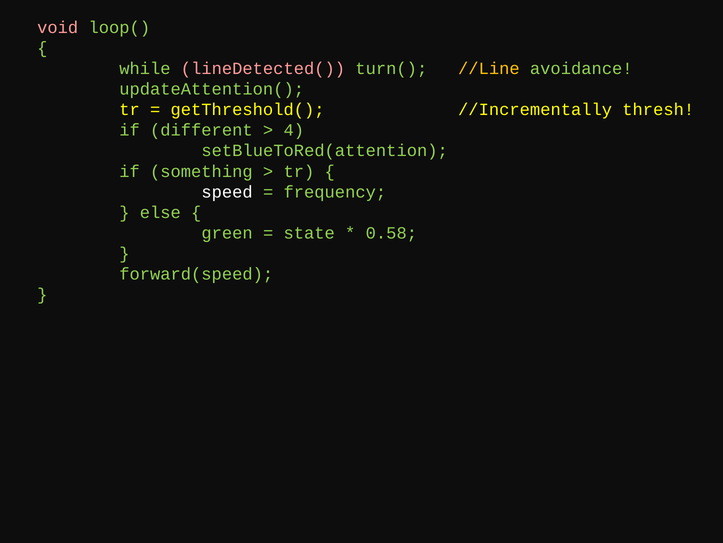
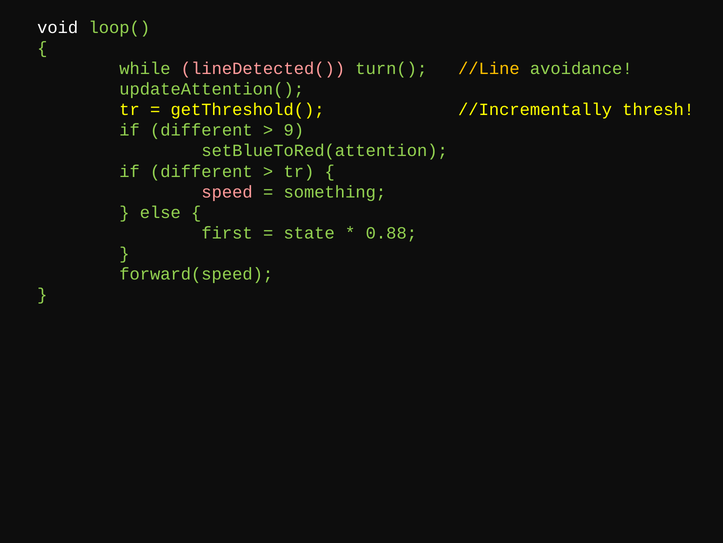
void colour: pink -> white
4: 4 -> 9
something at (201, 171): something -> different
speed colour: white -> pink
frequency: frequency -> something
green: green -> first
0.58: 0.58 -> 0.88
